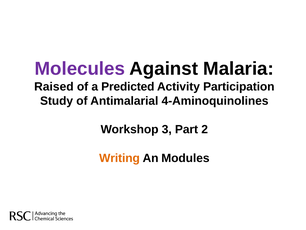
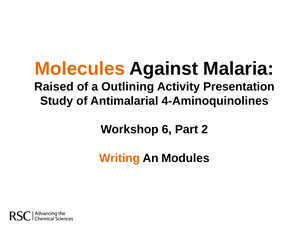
Molecules colour: purple -> orange
Predicted: Predicted -> Outlining
Participation: Participation -> Presentation
3: 3 -> 6
